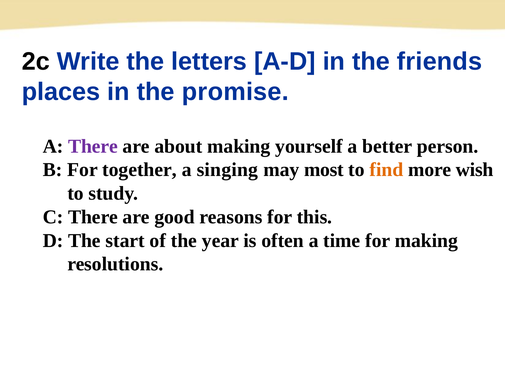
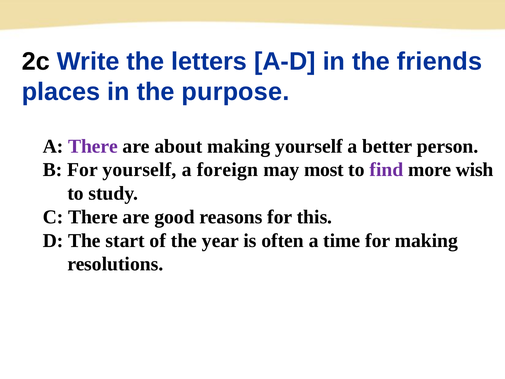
promise: promise -> purpose
For together: together -> yourself
singing: singing -> foreign
find colour: orange -> purple
